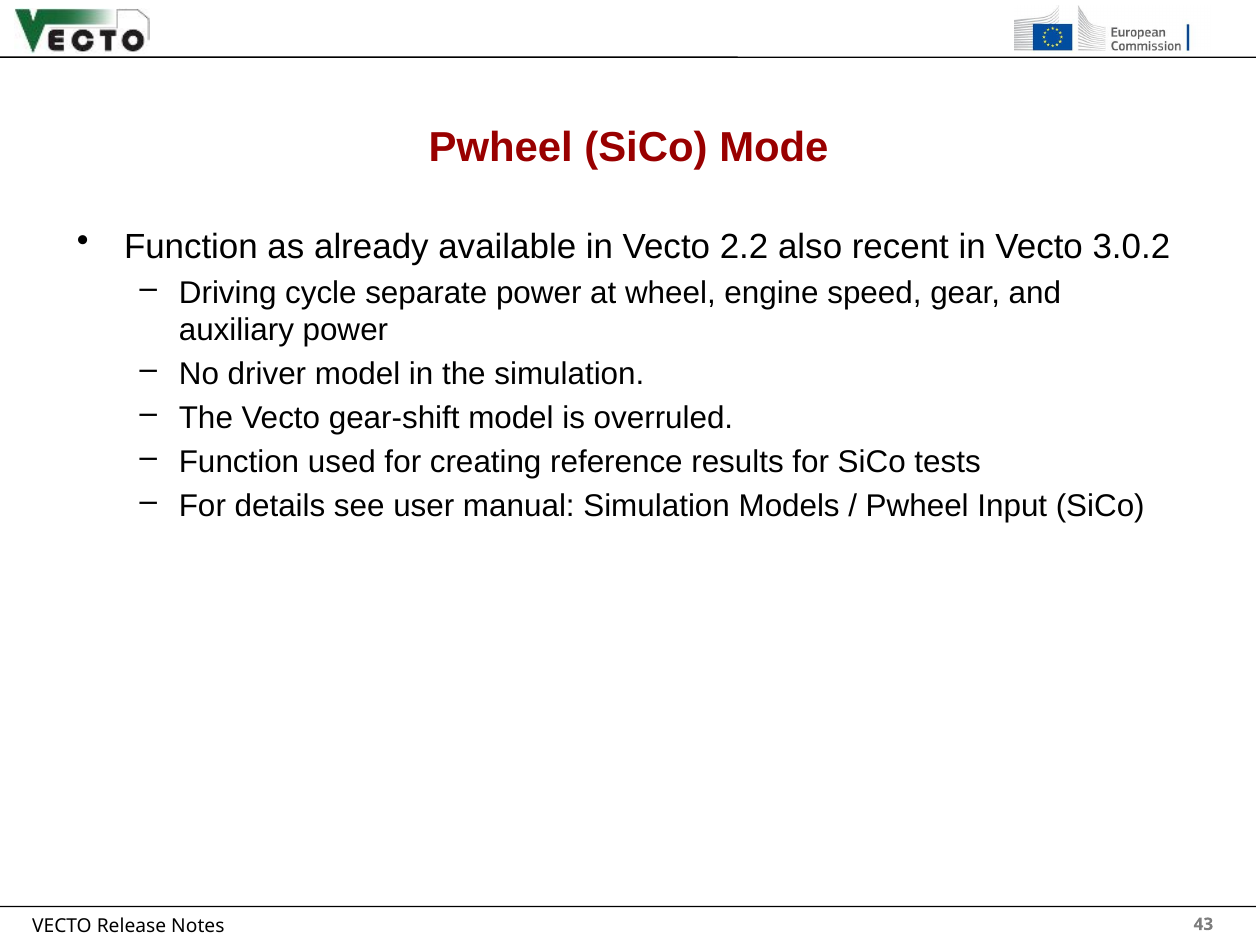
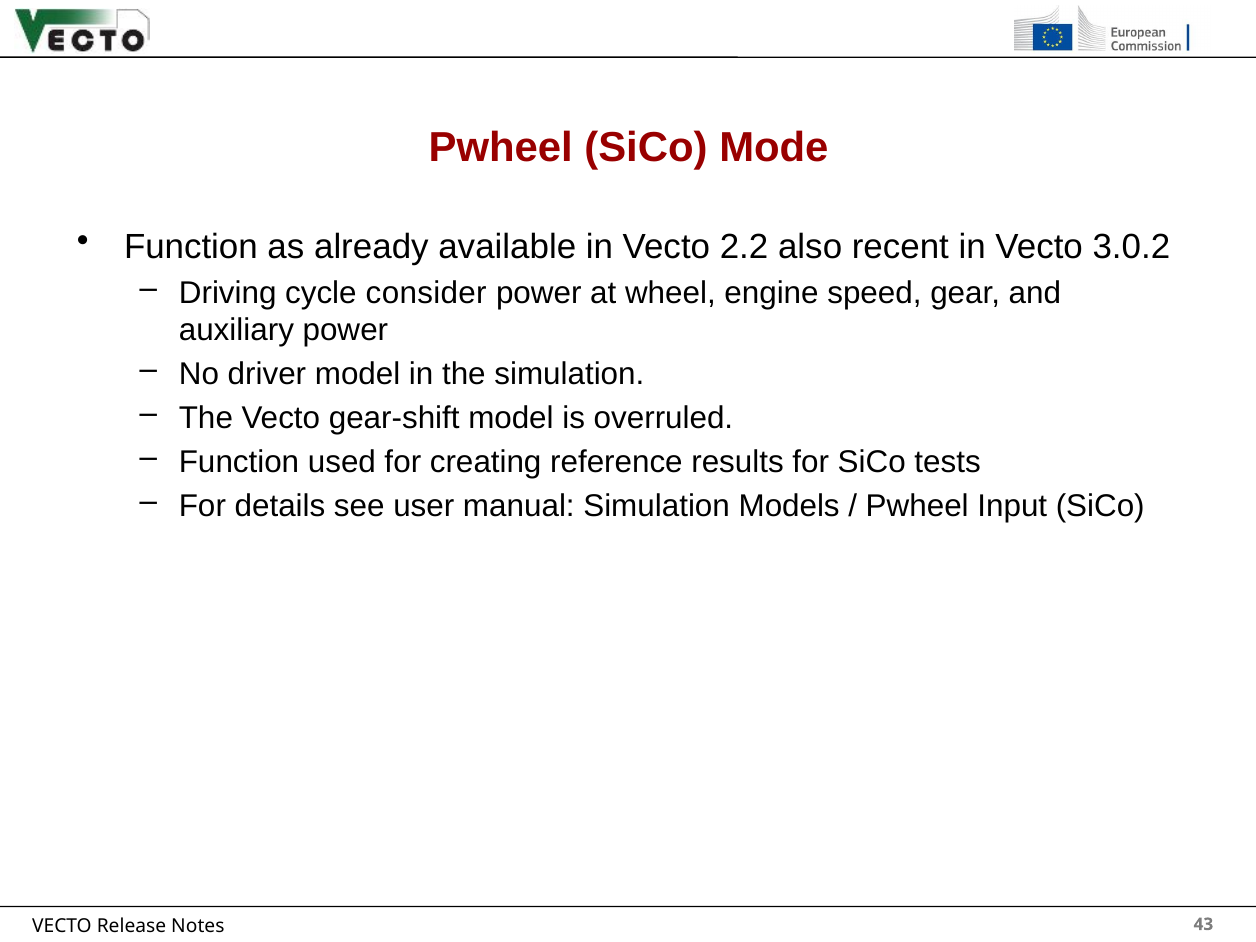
separate: separate -> consider
